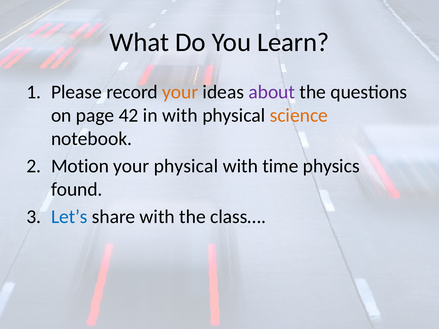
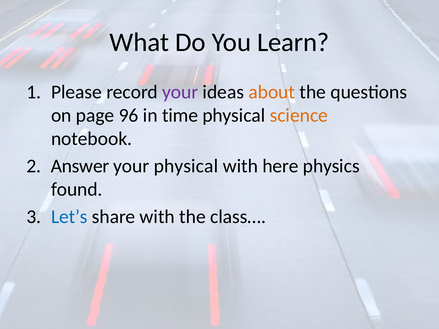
your at (180, 92) colour: orange -> purple
about colour: purple -> orange
42: 42 -> 96
in with: with -> time
Motion: Motion -> Answer
time: time -> here
